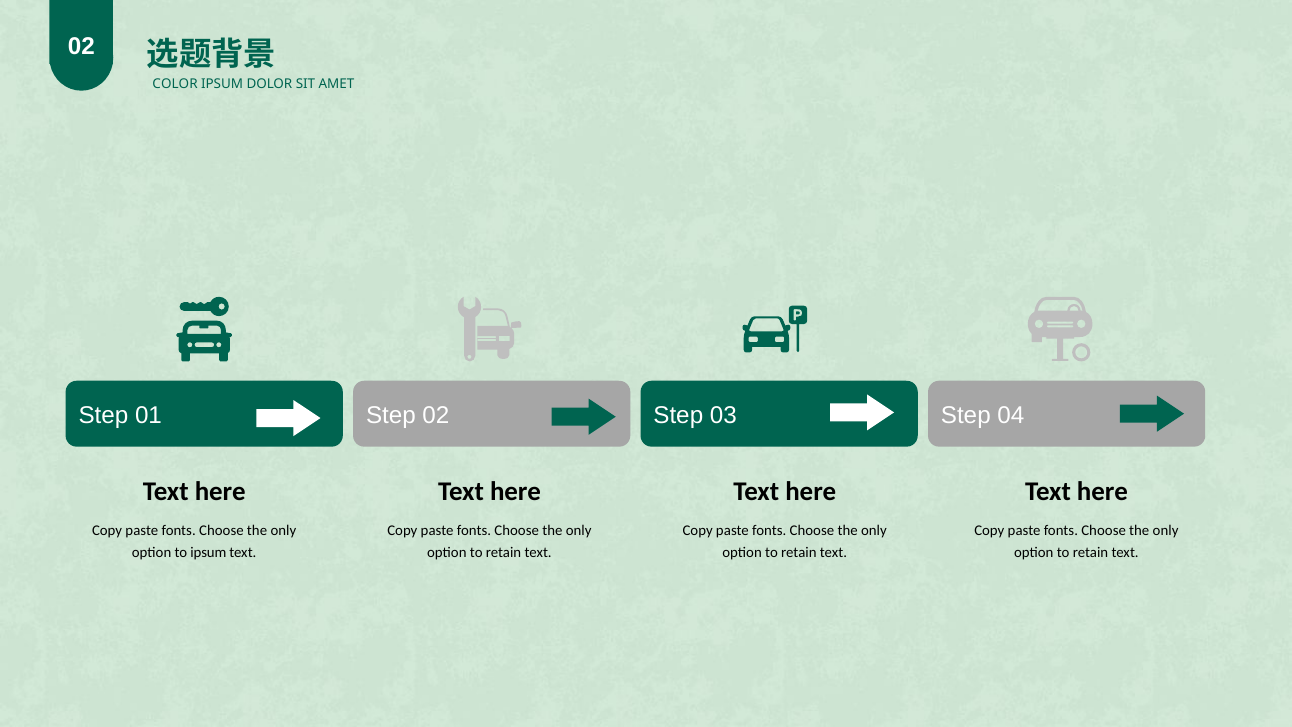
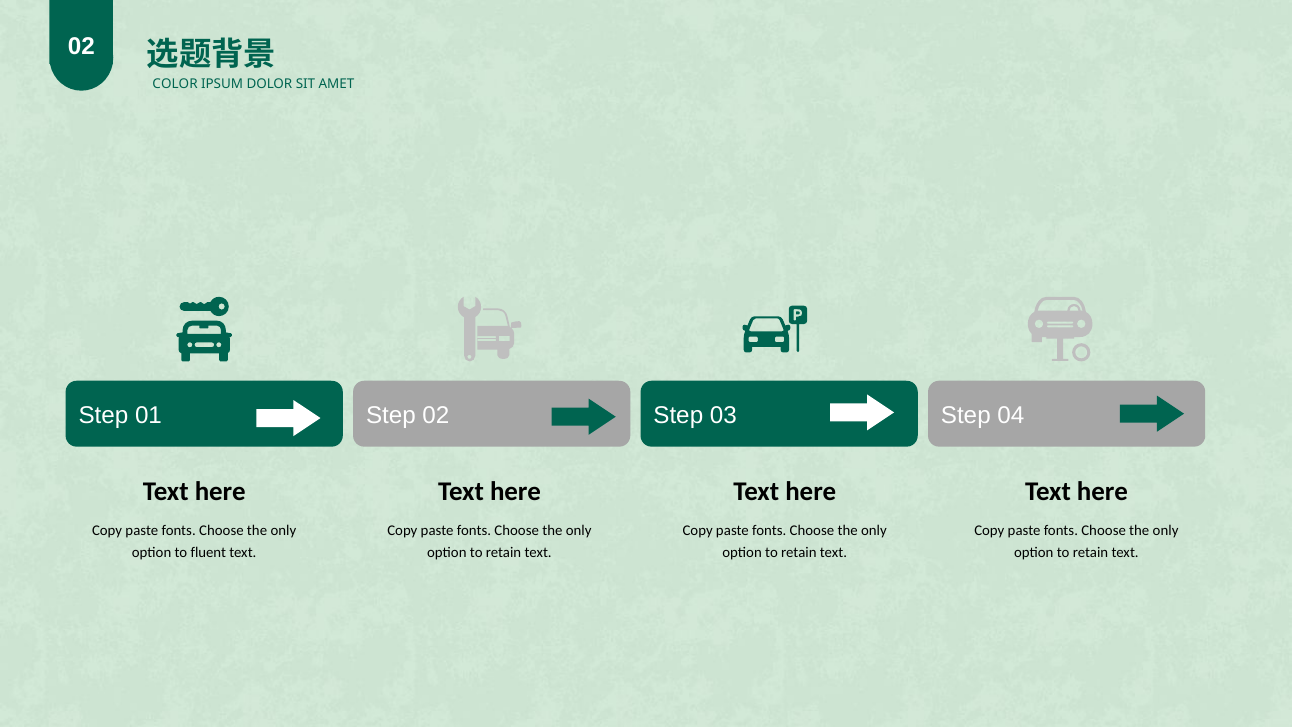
to ipsum: ipsum -> fluent
